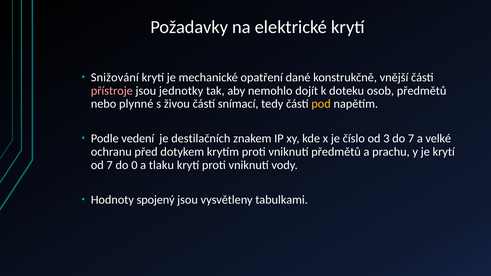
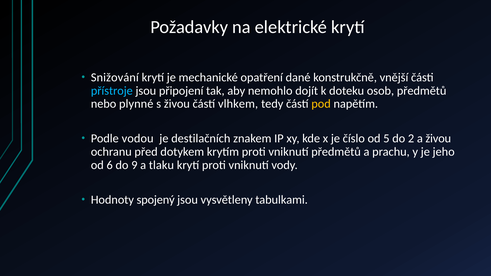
přístroje colour: pink -> light blue
jednotky: jednotky -> připojení
snímací: snímací -> vlhkem
vedení: vedení -> vodou
3: 3 -> 5
do 7: 7 -> 2
a velké: velké -> živou
je krytí: krytí -> jeho
od 7: 7 -> 6
0: 0 -> 9
